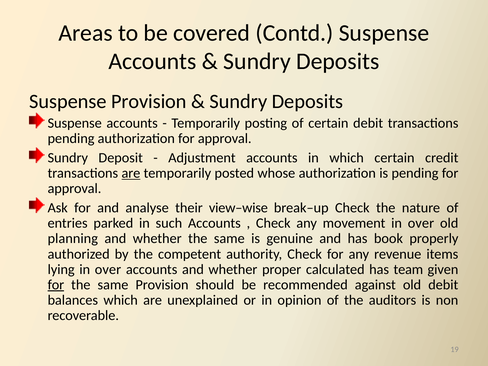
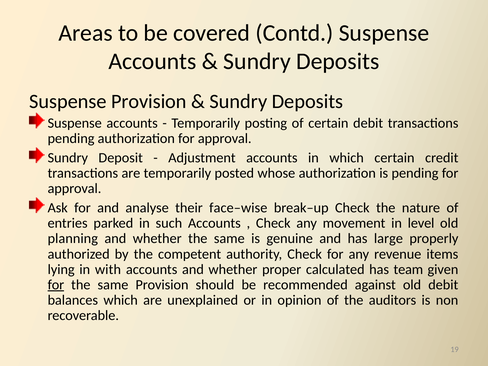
are at (131, 173) underline: present -> none
view–wise: view–wise -> face–wise
movement in over: over -> level
book: book -> large
lying in over: over -> with
